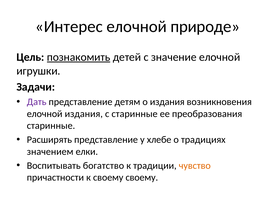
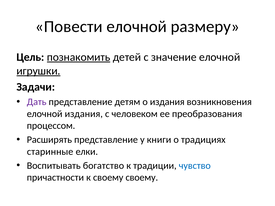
Интерес: Интерес -> Повести
природе: природе -> размеру
игрушки underline: none -> present
с старинные: старинные -> человеком
старинные at (51, 126): старинные -> процессом
хлебе: хлебе -> книги
значением: значением -> старинные
чувство colour: orange -> blue
